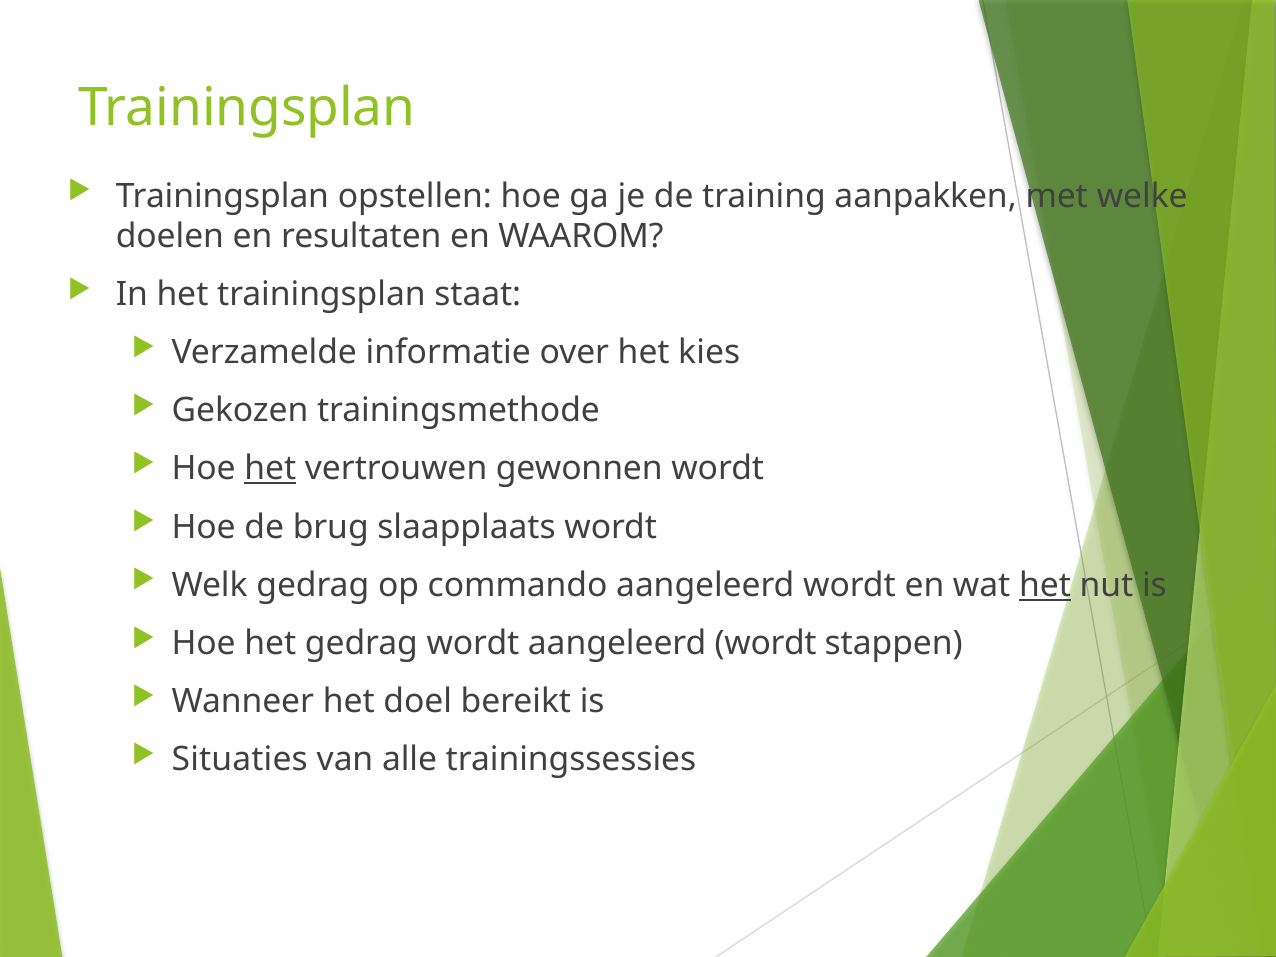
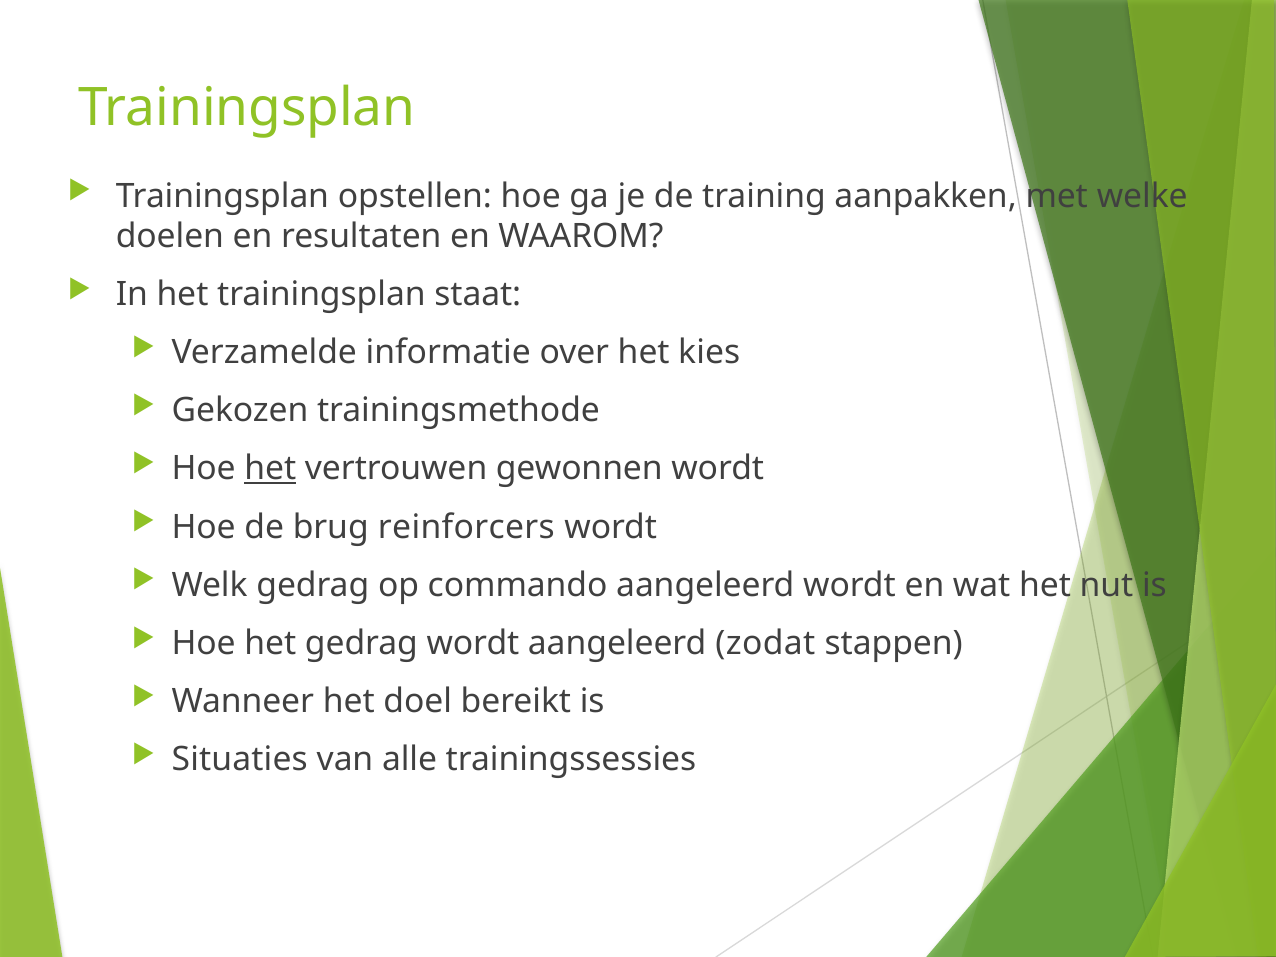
slaapplaats: slaapplaats -> reinforcers
het at (1045, 585) underline: present -> none
wordt aangeleerd wordt: wordt -> zodat
